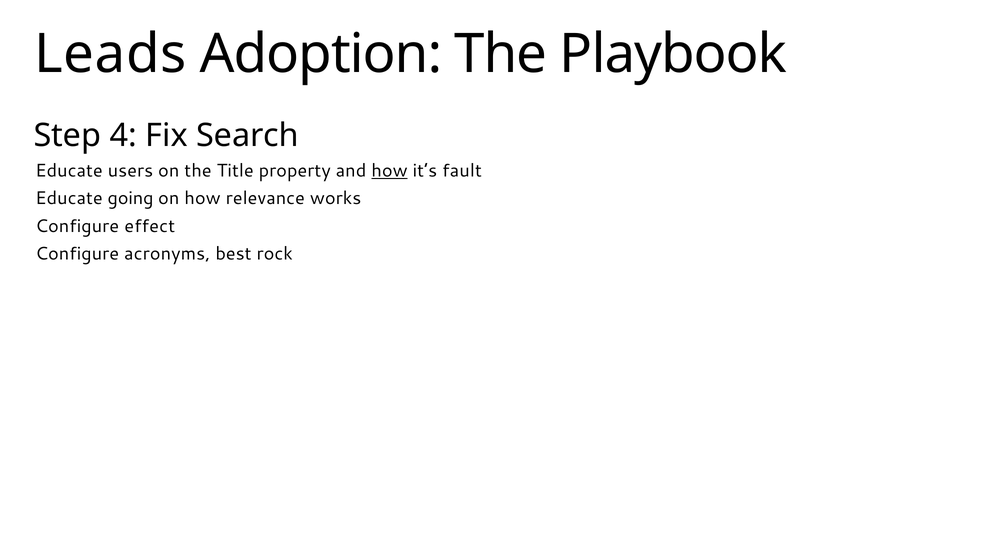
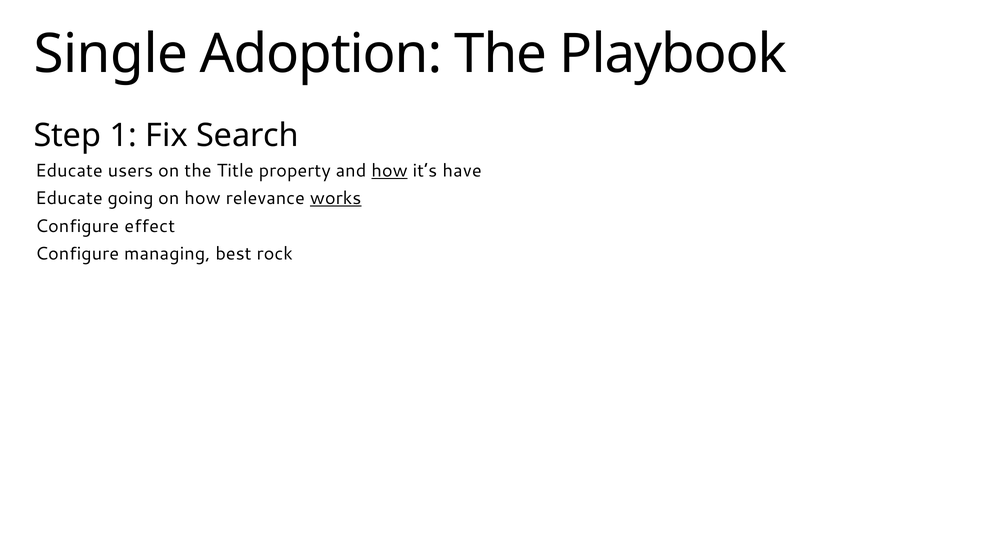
Leads: Leads -> Single
4: 4 -> 1
fault: fault -> have
works underline: none -> present
acronyms: acronyms -> managing
